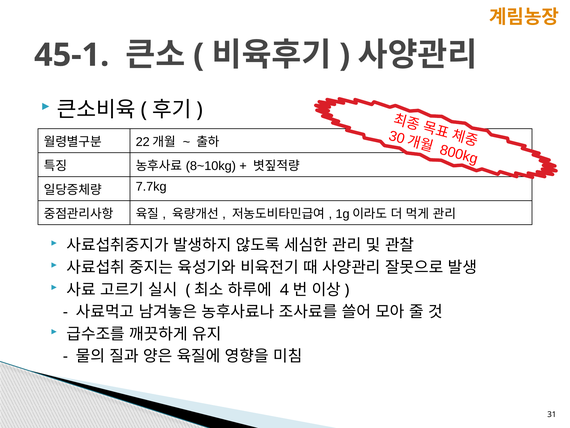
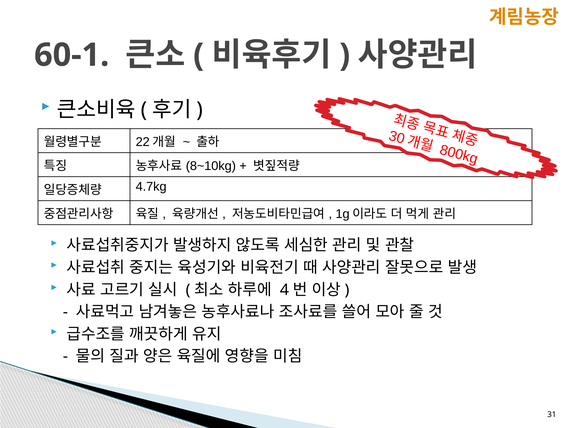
45-1: 45-1 -> 60-1
7.7kg: 7.7kg -> 4.7kg
